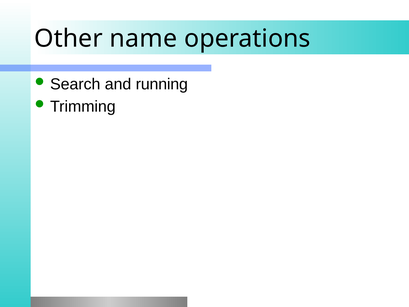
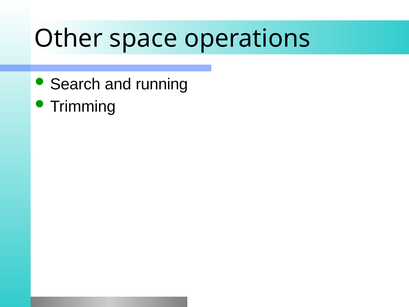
name: name -> space
